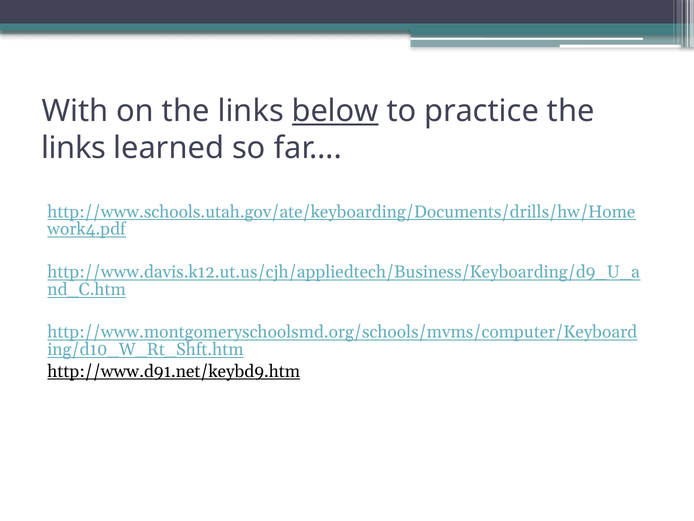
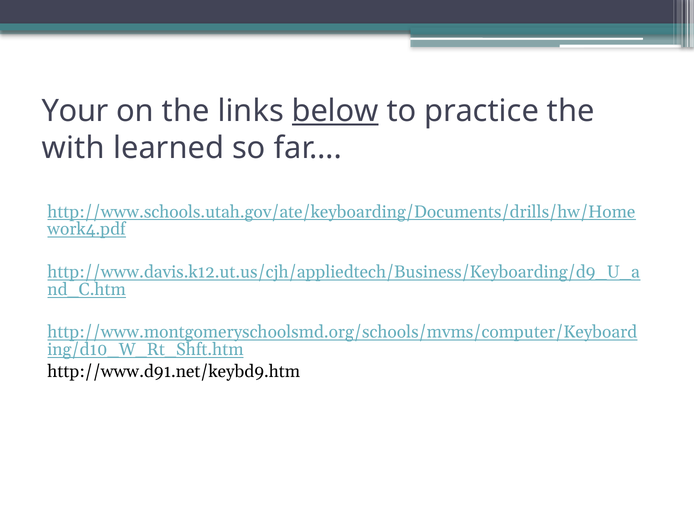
With: With -> Your
links at (74, 148): links -> with
http://www.d91.net/keybd9.htm underline: present -> none
